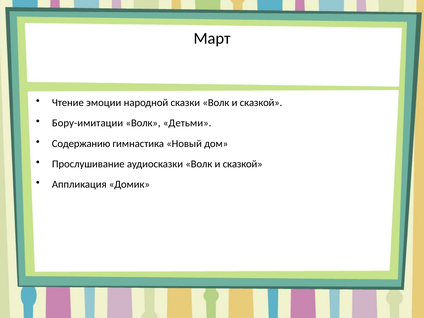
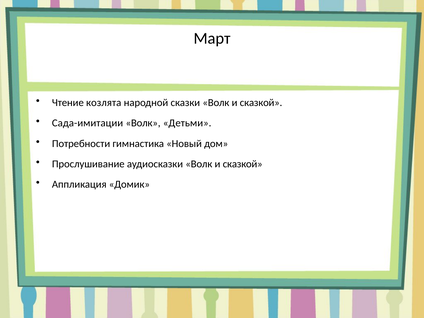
эмоции: эмоции -> козлята
Бору-имитации: Бору-имитации -> Сада-имитации
Содержанию: Содержанию -> Потребности
